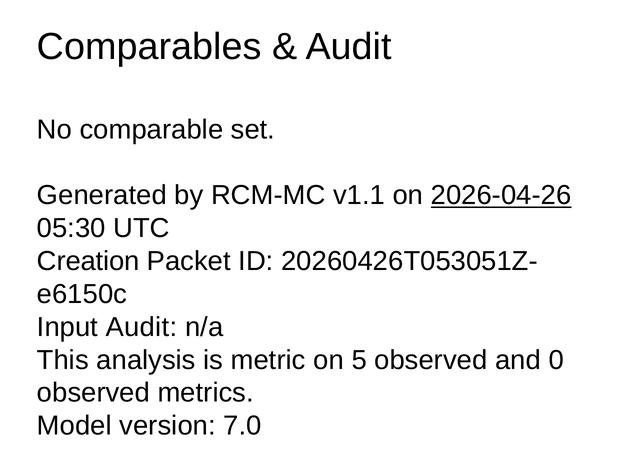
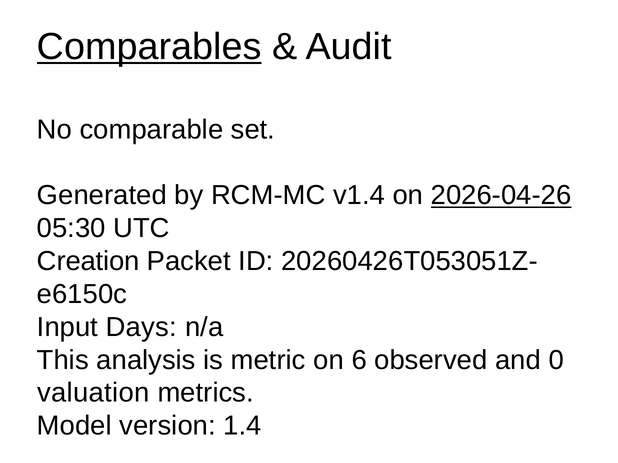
Comparables underline: none -> present
v1.1: v1.1 -> v1.4
Input Audit: Audit -> Days
5: 5 -> 6
observed at (93, 393): observed -> valuation
7.0: 7.0 -> 1.4
